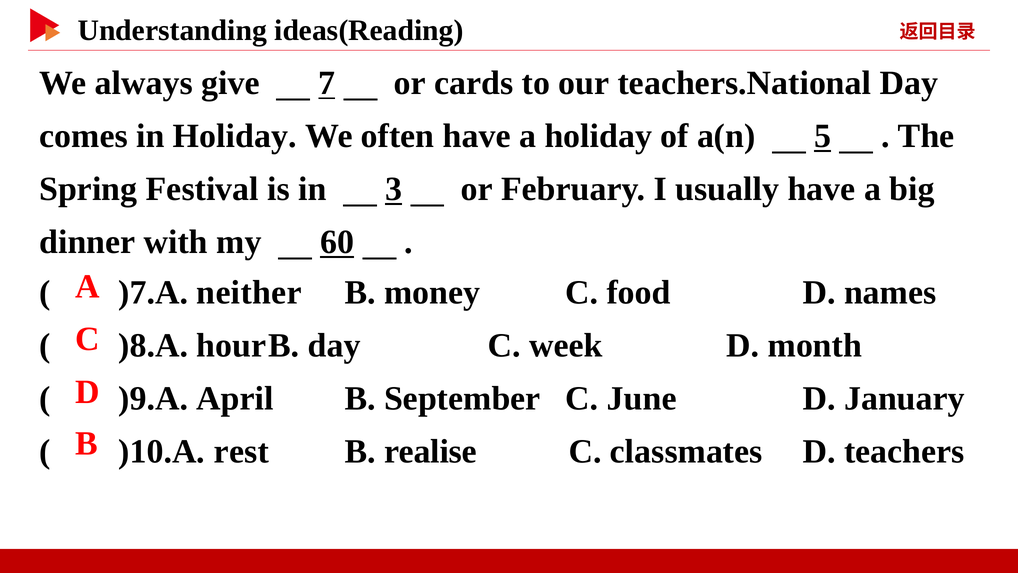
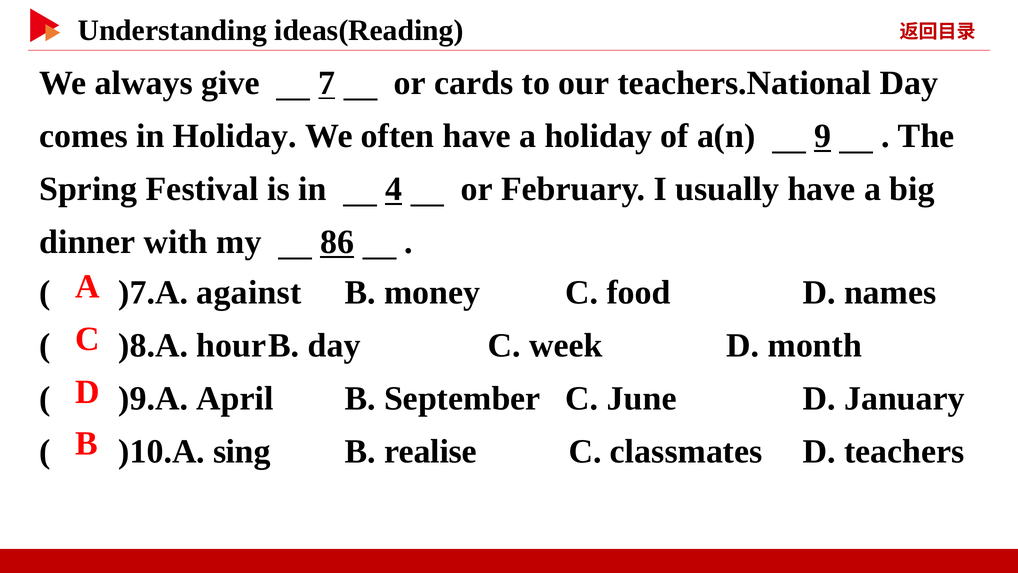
5: 5 -> 9
3: 3 -> 4
60: 60 -> 86
neither: neither -> against
rest: rest -> sing
